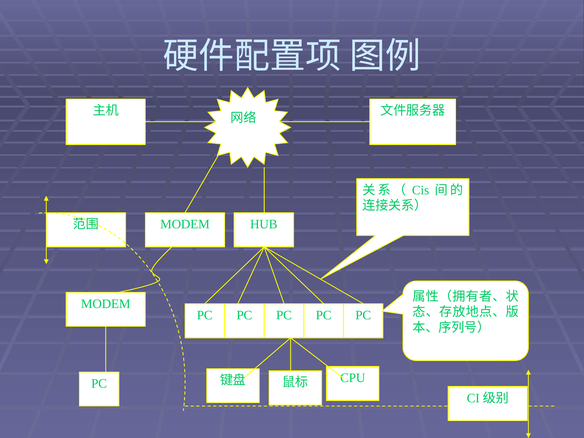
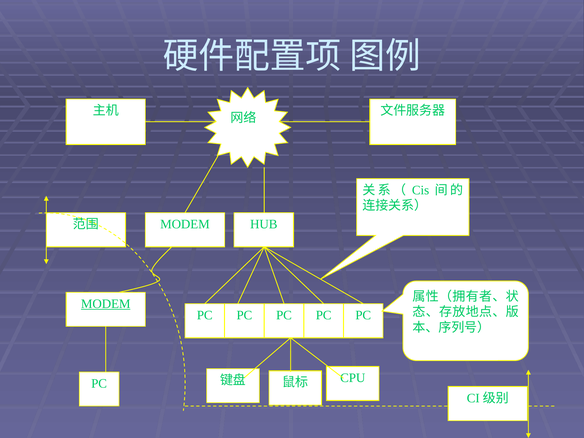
MODEM at (106, 304) underline: none -> present
